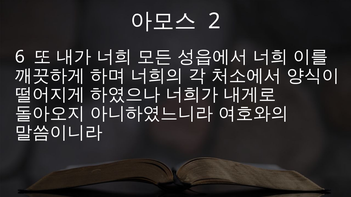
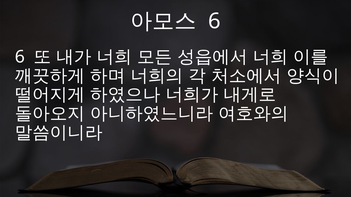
2 at (214, 21): 2 -> 6
